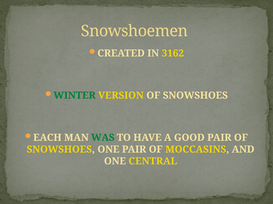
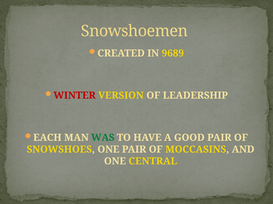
3162: 3162 -> 9689
WINTER colour: green -> red
VERSION OF SNOWSHOES: SNOWSHOES -> LEADERSHIP
